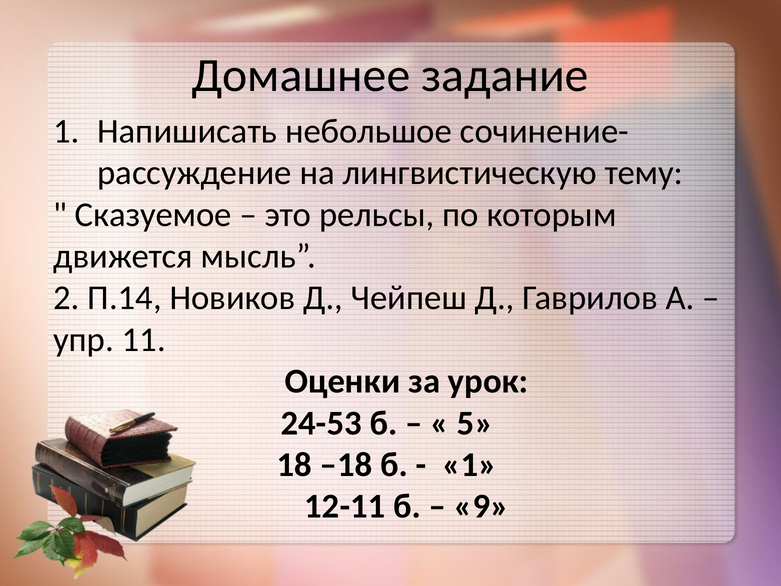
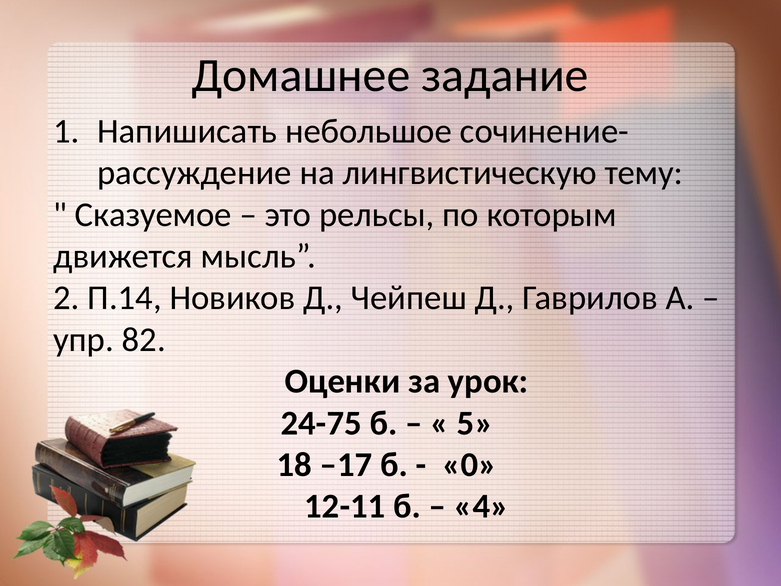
11: 11 -> 82
24-53: 24-53 -> 24-75
–18: –18 -> –17
1 at (470, 465): 1 -> 0
9: 9 -> 4
